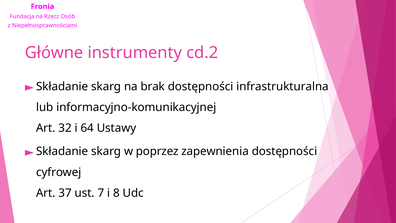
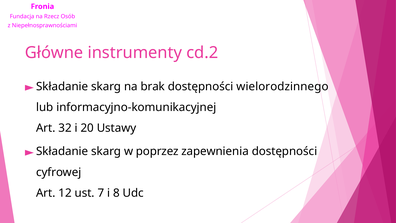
infrastrukturalna: infrastrukturalna -> wielorodzinnego
64: 64 -> 20
37: 37 -> 12
